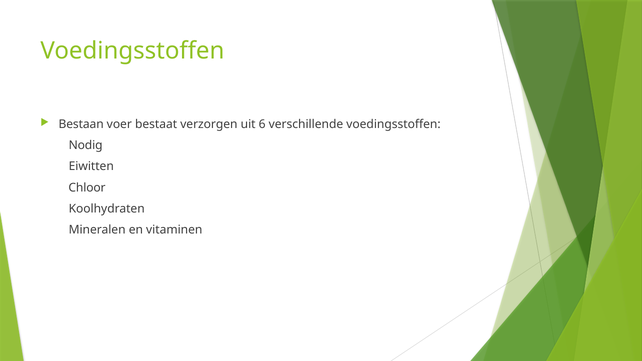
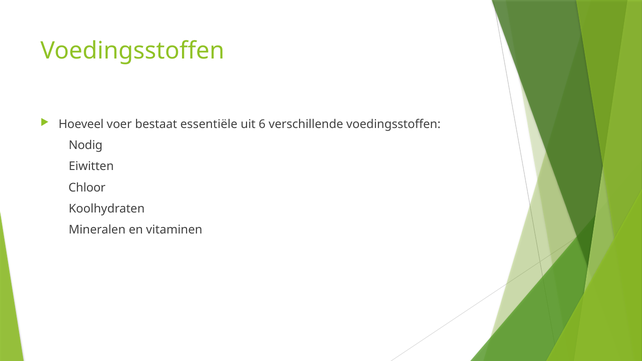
Bestaan: Bestaan -> Hoeveel
verzorgen: verzorgen -> essentiële
